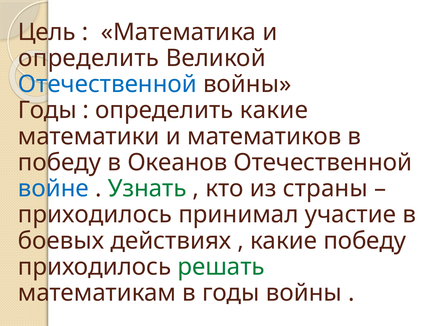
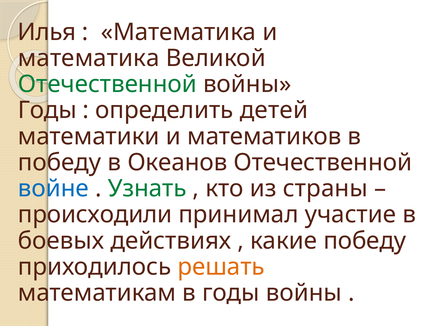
Цель: Цель -> Илья
определить at (89, 58): определить -> математика
Отечественной at (107, 84) colour: blue -> green
определить какие: какие -> детей
приходилось at (95, 215): приходилось -> происходили
решать colour: green -> orange
